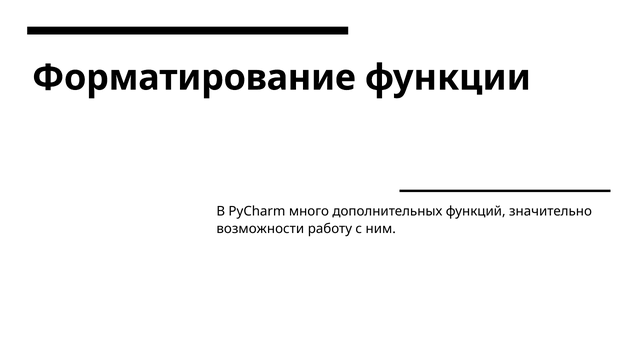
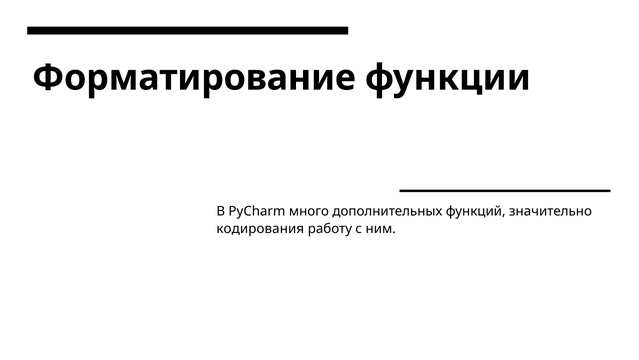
возможности: возможности -> кодирования
